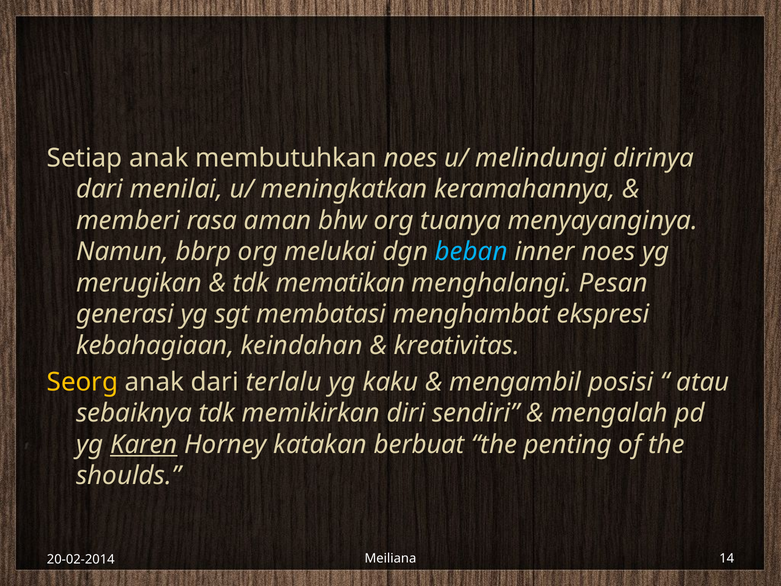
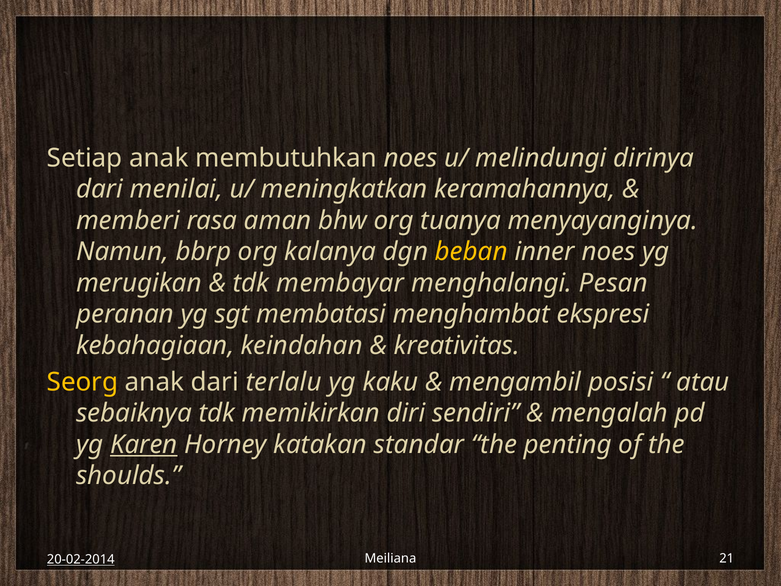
melukai: melukai -> kalanya
beban colour: light blue -> yellow
mematikan: mematikan -> membayar
generasi: generasi -> peranan
berbuat: berbuat -> standar
14: 14 -> 21
20-02-2014 underline: none -> present
